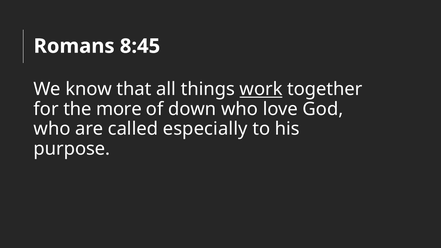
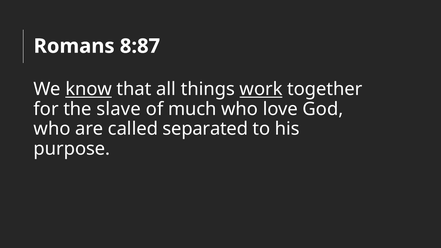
8:45: 8:45 -> 8:87
know underline: none -> present
more: more -> slave
down: down -> much
especially: especially -> separated
